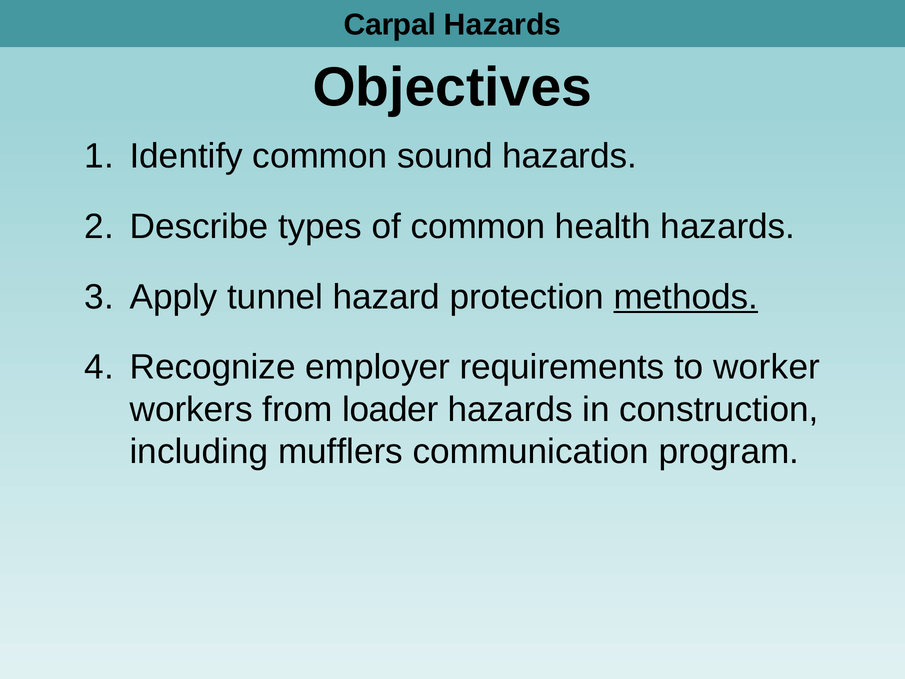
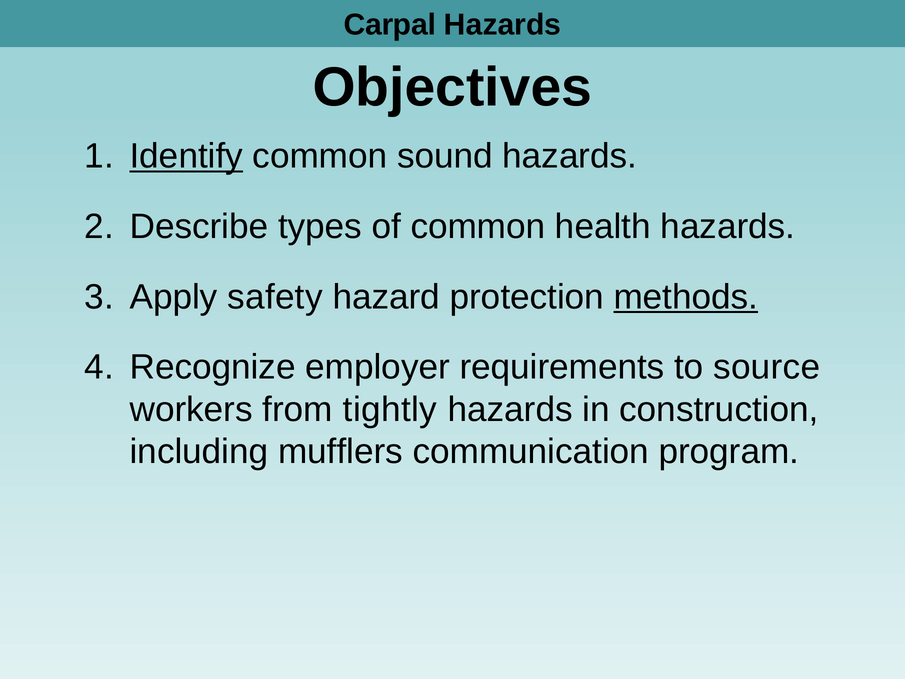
Identify underline: none -> present
tunnel: tunnel -> safety
worker: worker -> source
loader: loader -> tightly
